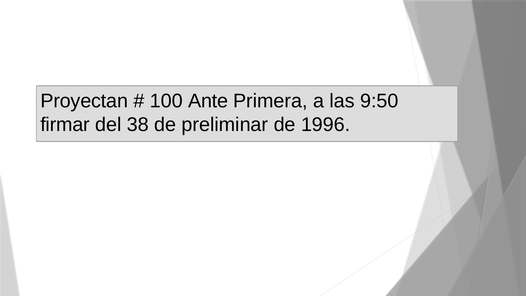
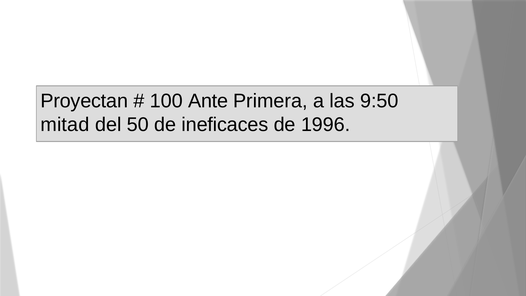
firmar: firmar -> mitad
38: 38 -> 50
preliminar: preliminar -> ineficaces
